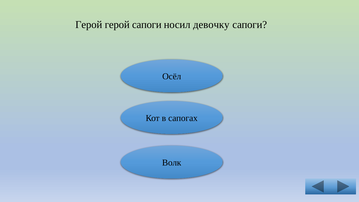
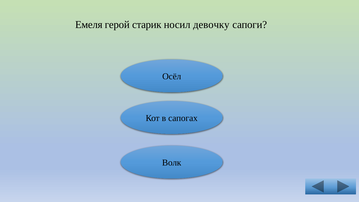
Герой at (89, 25): Герой -> Емеля
герой сапоги: сапоги -> старик
